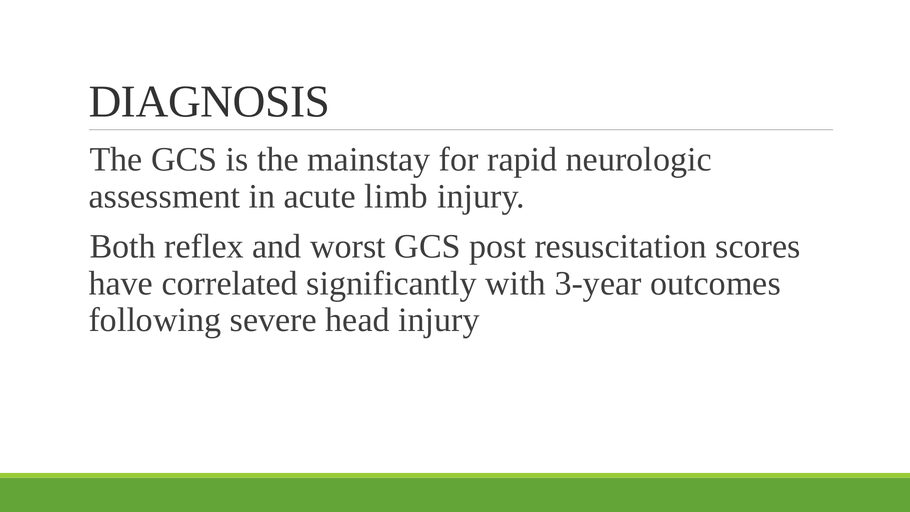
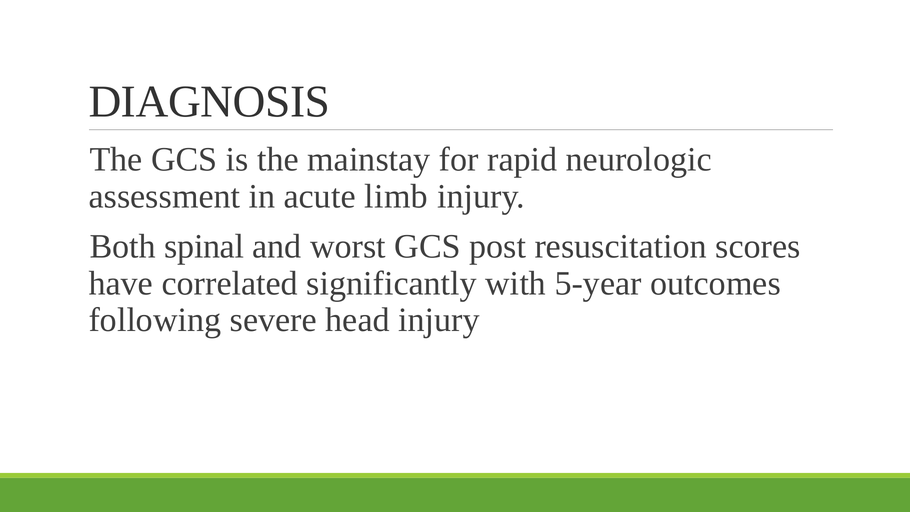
reflex: reflex -> spinal
3-year: 3-year -> 5-year
